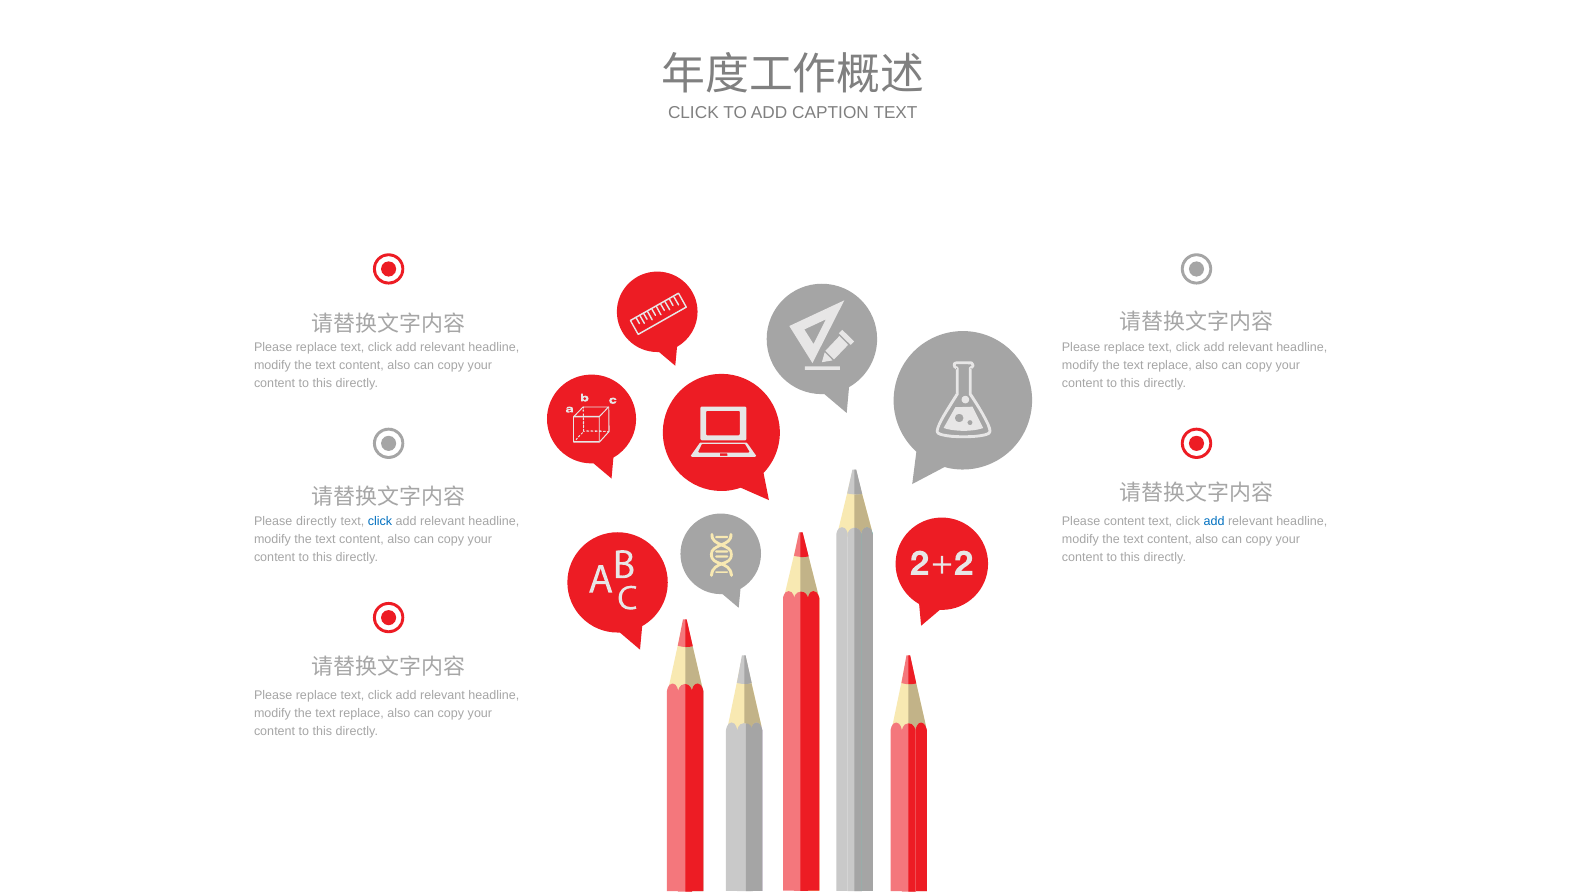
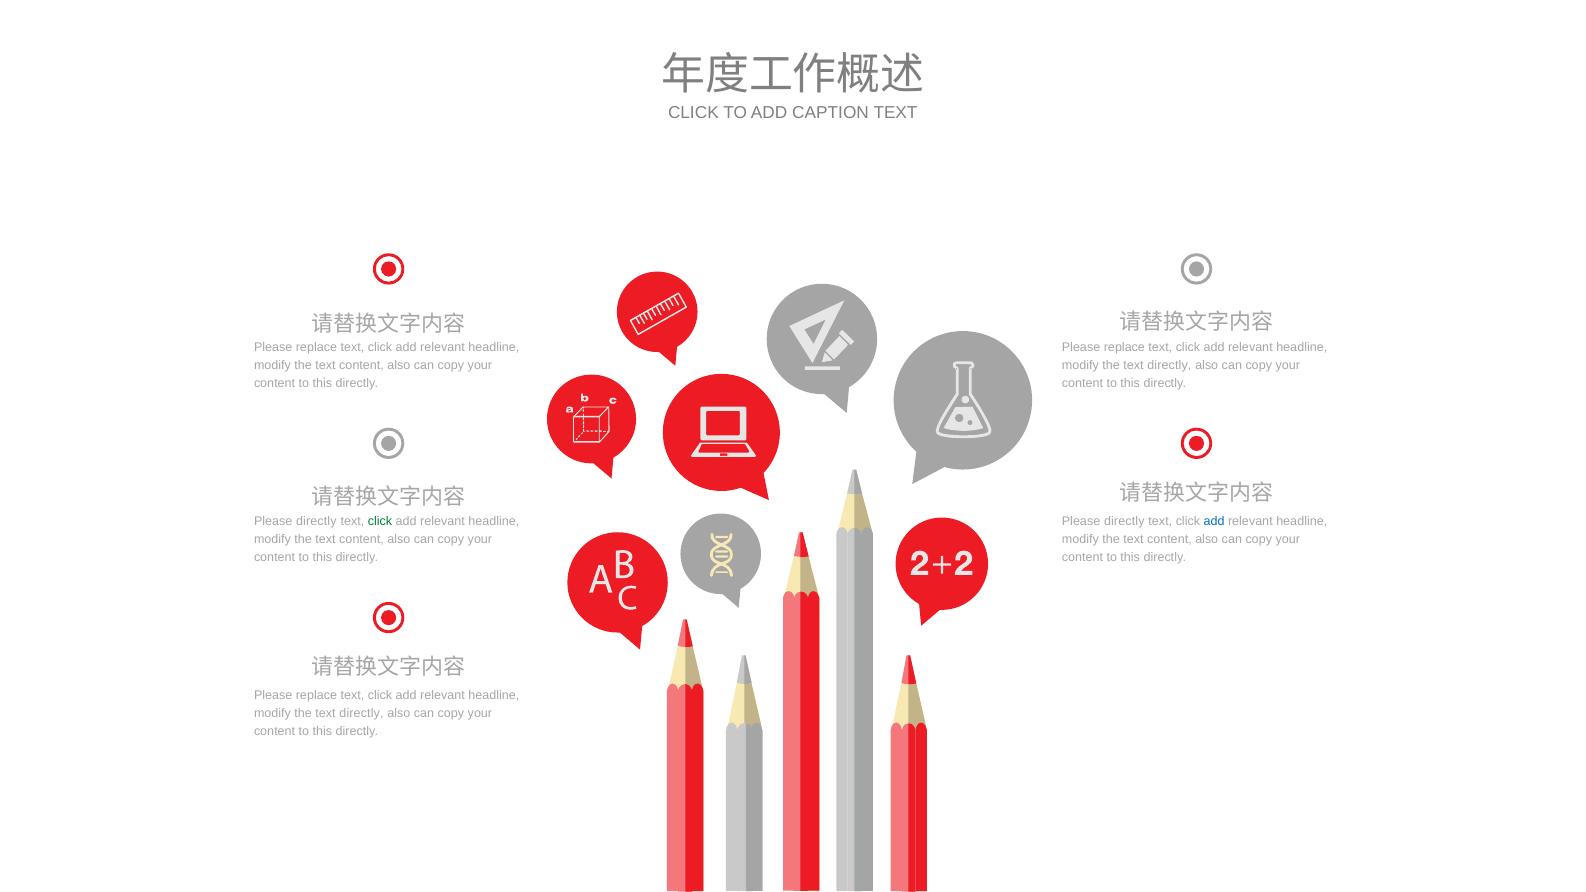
replace at (1169, 365): replace -> directly
click at (380, 521) colour: blue -> green
content at (1124, 521): content -> directly
replace at (362, 714): replace -> directly
